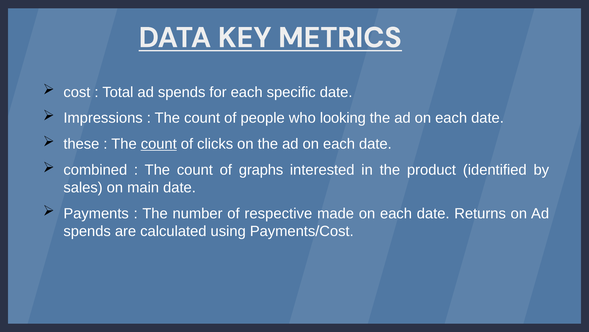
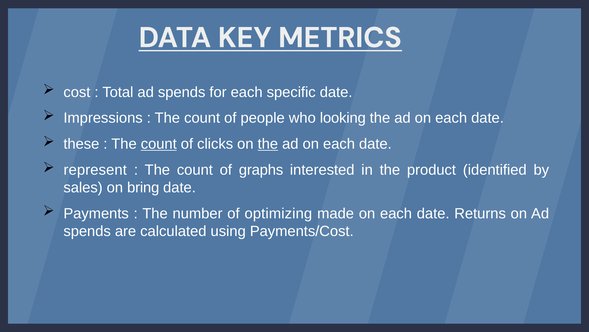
the at (268, 144) underline: none -> present
combined: combined -> represent
main: main -> bring
respective: respective -> optimizing
